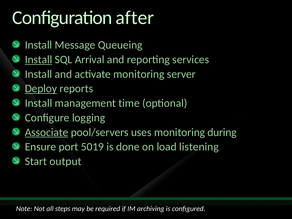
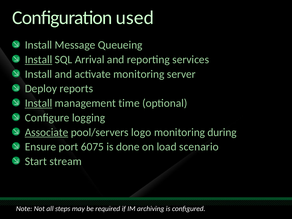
after: after -> used
Deploy underline: present -> none
Install at (39, 103) underline: none -> present
uses: uses -> logo
5019: 5019 -> 6075
listening: listening -> scenario
output: output -> stream
